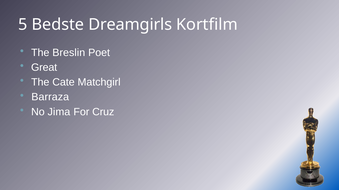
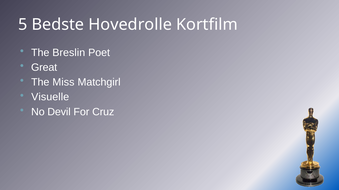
Dreamgirls: Dreamgirls -> Hovedrolle
Cate: Cate -> Miss
Barraza: Barraza -> Visuelle
Jima: Jima -> Devil
